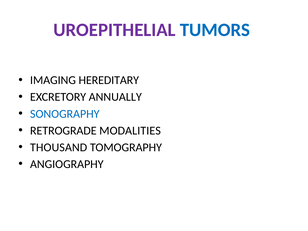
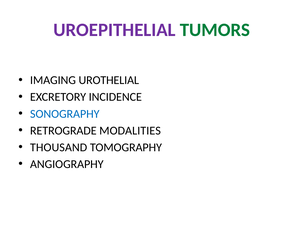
TUMORS colour: blue -> green
HEREDITARY: HEREDITARY -> UROTHELIAL
ANNUALLY: ANNUALLY -> INCIDENCE
